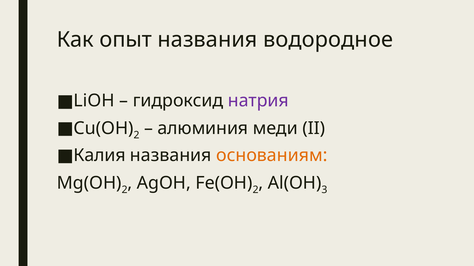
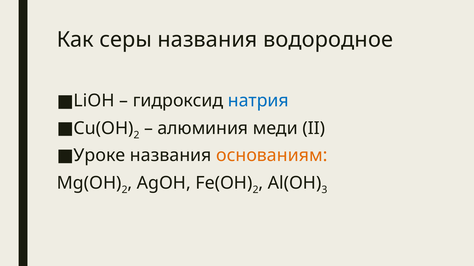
опыт: опыт -> серы
натрия colour: purple -> blue
Калия: Калия -> Уроке
